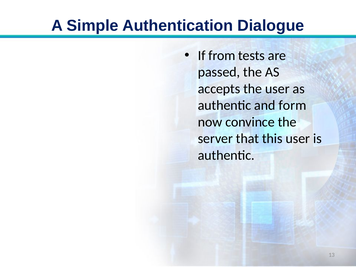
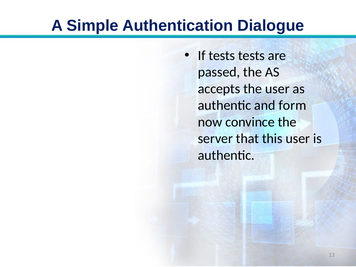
If from: from -> tests
